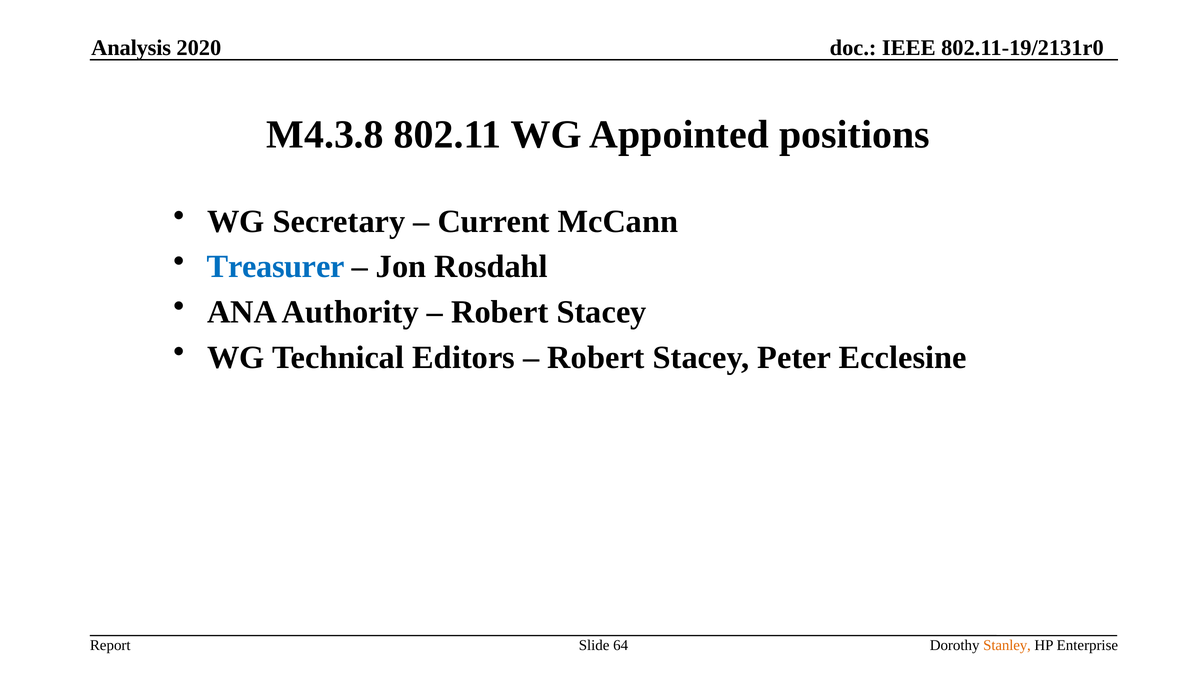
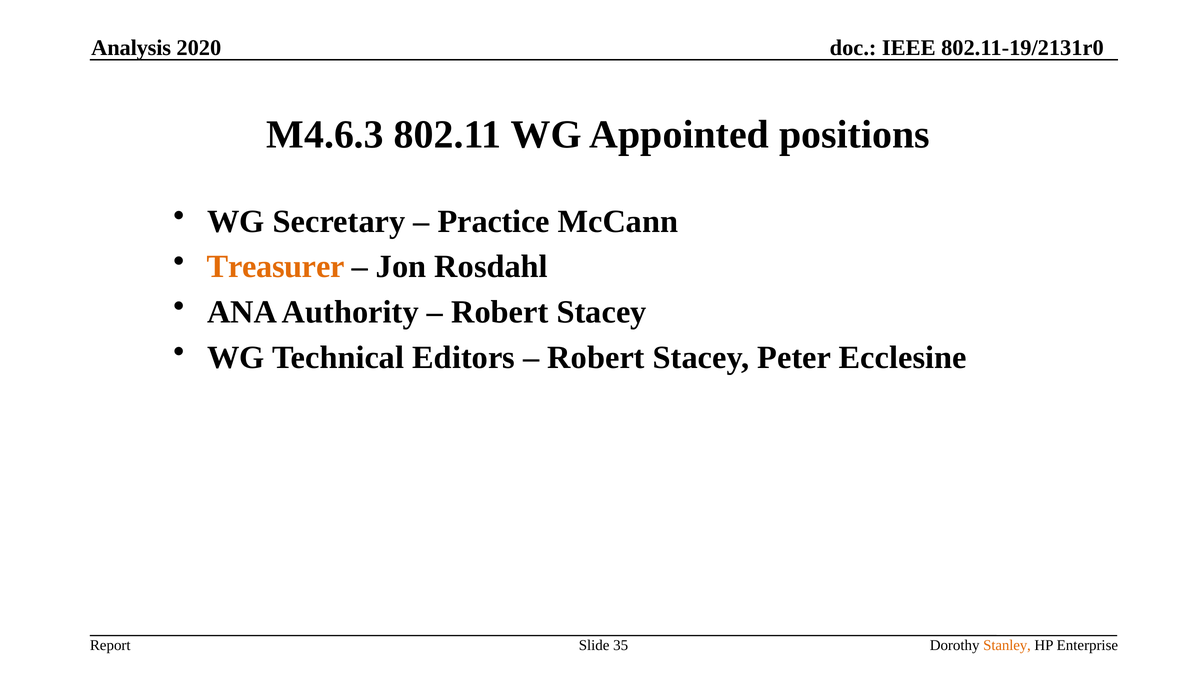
M4.3.8: M4.3.8 -> M4.6.3
Current: Current -> Practice
Treasurer colour: blue -> orange
64: 64 -> 35
